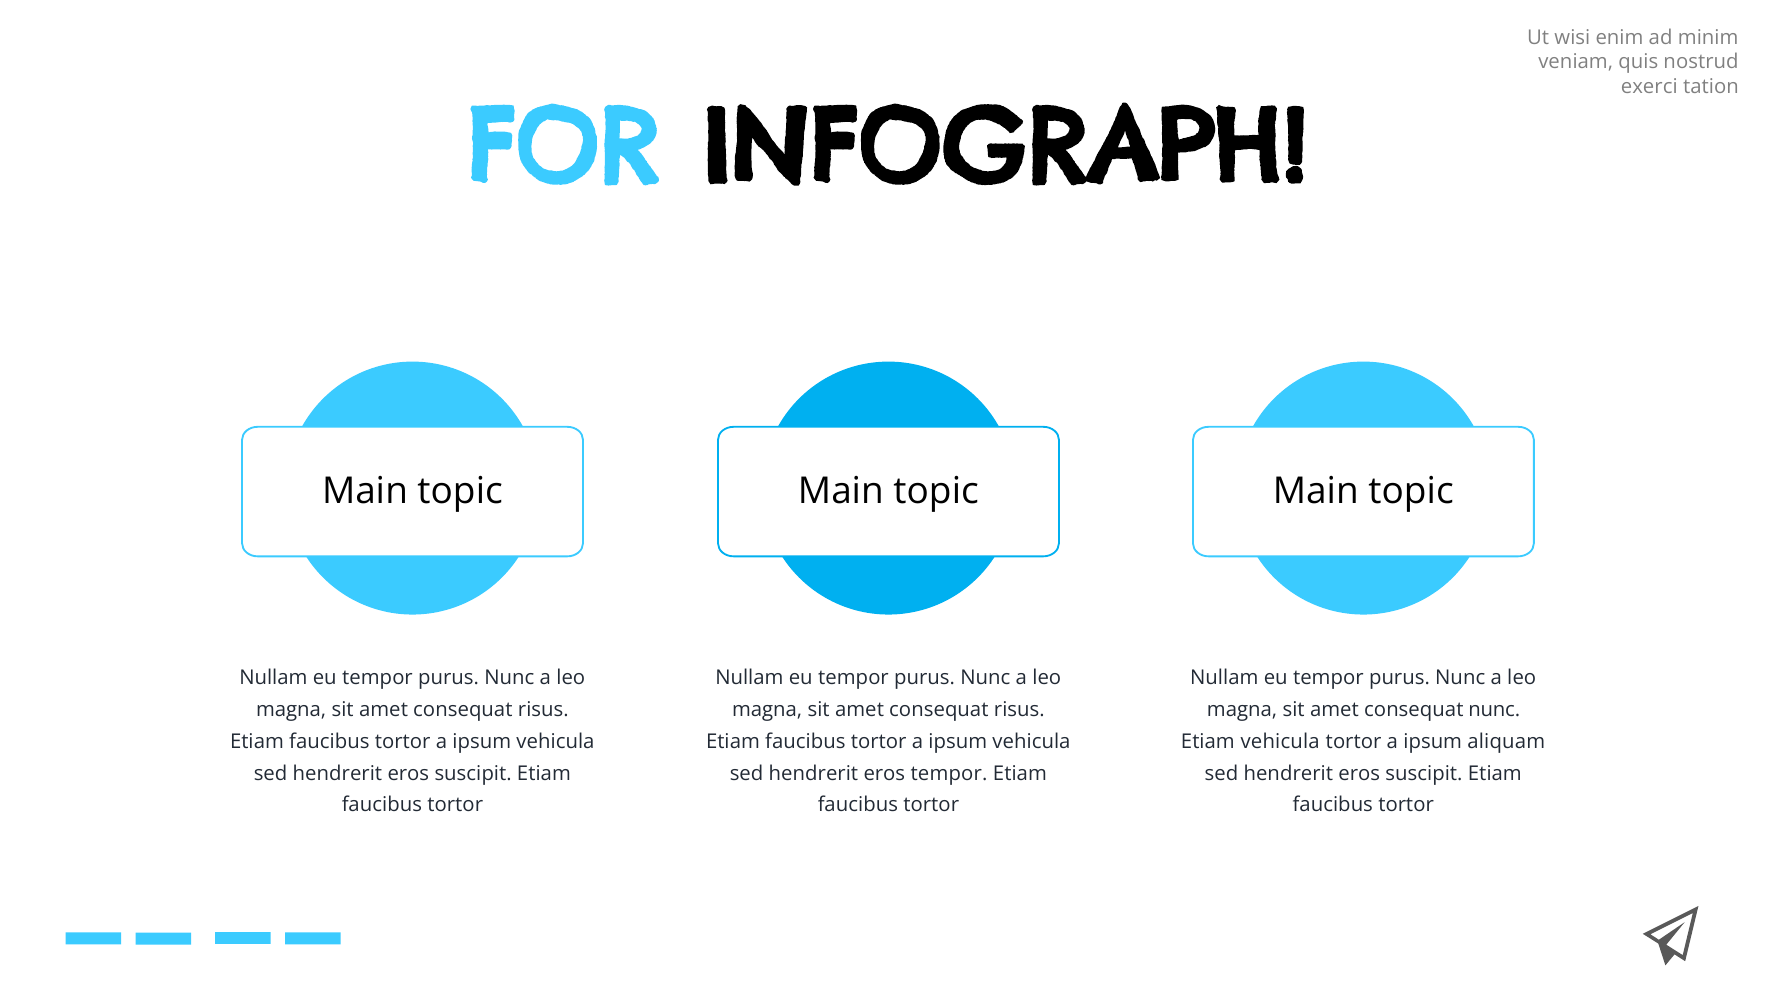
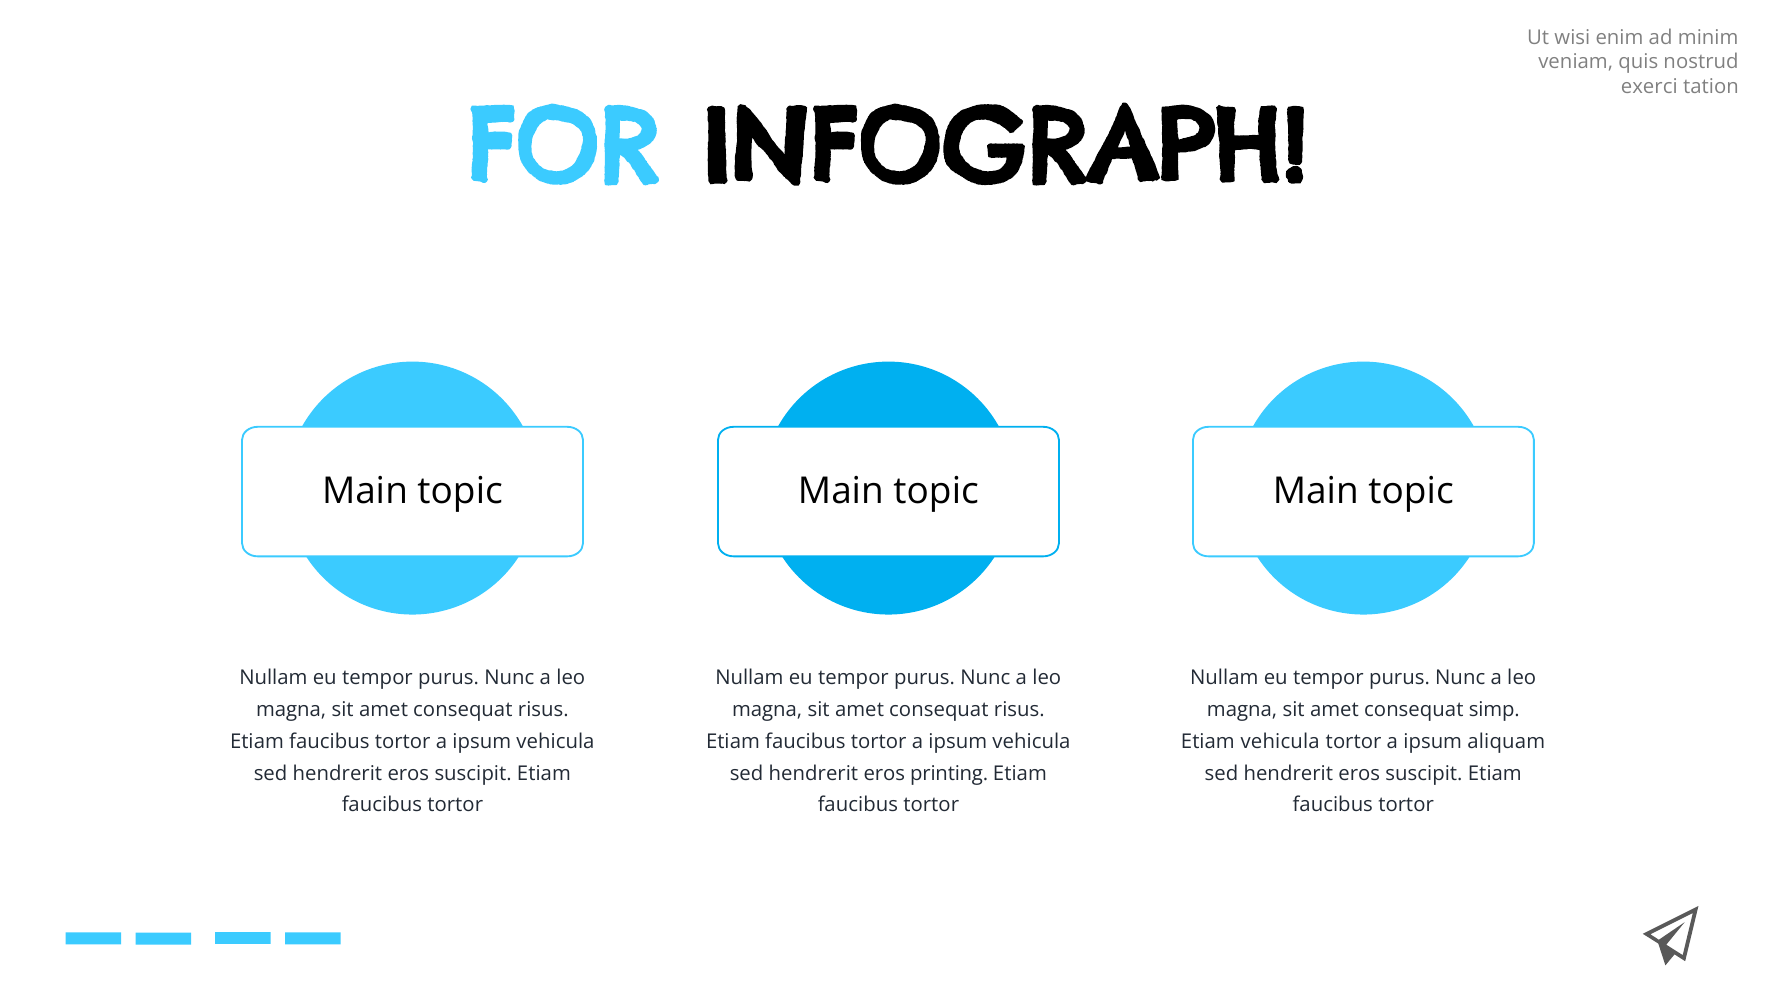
consequat nunc: nunc -> simp
eros tempor: tempor -> printing
